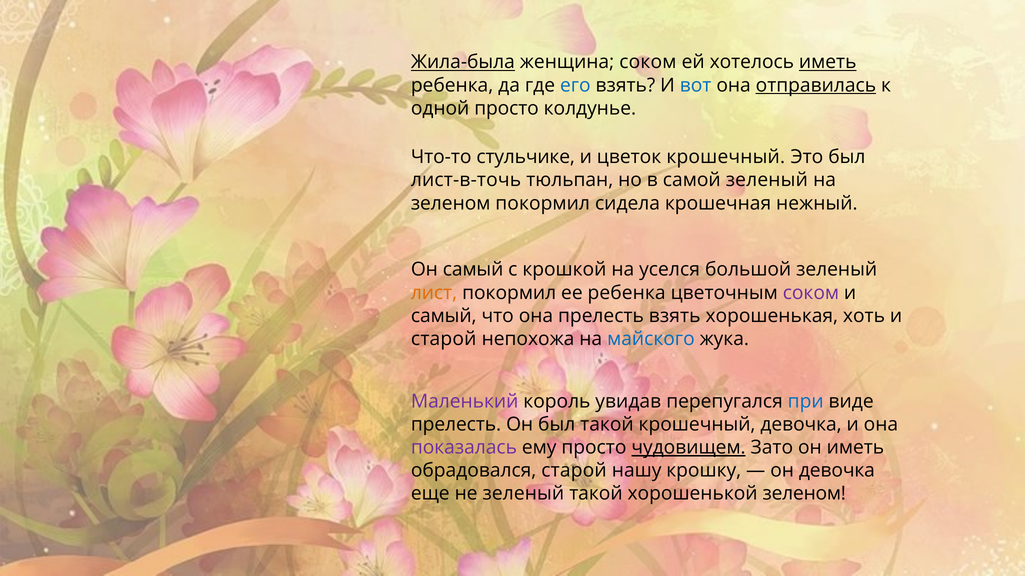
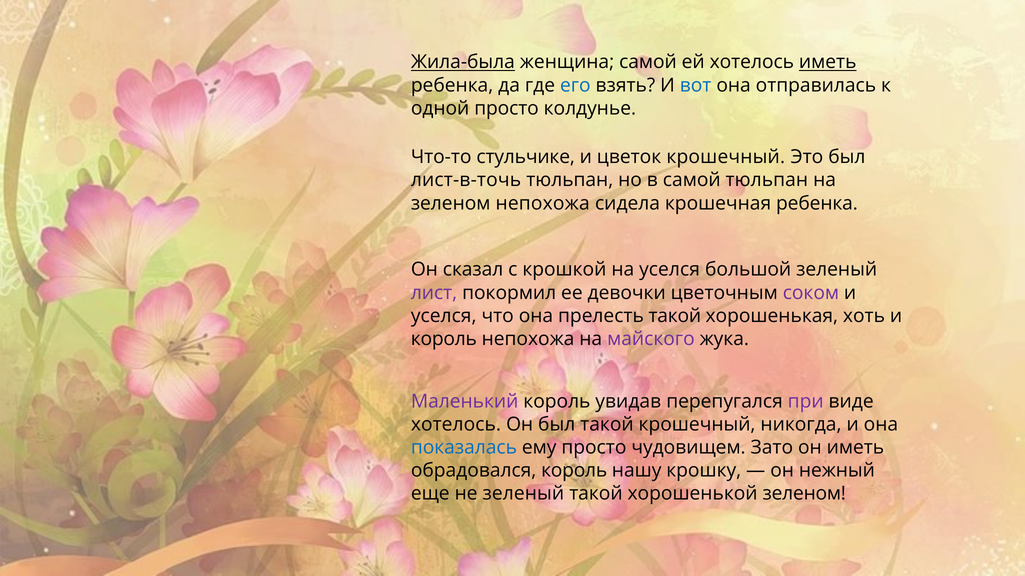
женщина соком: соком -> самой
отправилась underline: present -> none
самой зеленый: зеленый -> тюльпан
зеленом покормил: покормил -> непохожа
крошечная нежный: нежный -> ребенка
Он самый: самый -> сказал
лист colour: orange -> purple
ее ребенка: ребенка -> девочки
самый at (444, 316): самый -> уселся
прелесть взять: взять -> такой
старой at (444, 339): старой -> король
майского colour: blue -> purple
при colour: blue -> purple
прелесть at (456, 425): прелесть -> хотелось
крошечный девочка: девочка -> никогда
показалась colour: purple -> blue
чудовищем underline: present -> none
обрадовался старой: старой -> король
он девочка: девочка -> нежный
